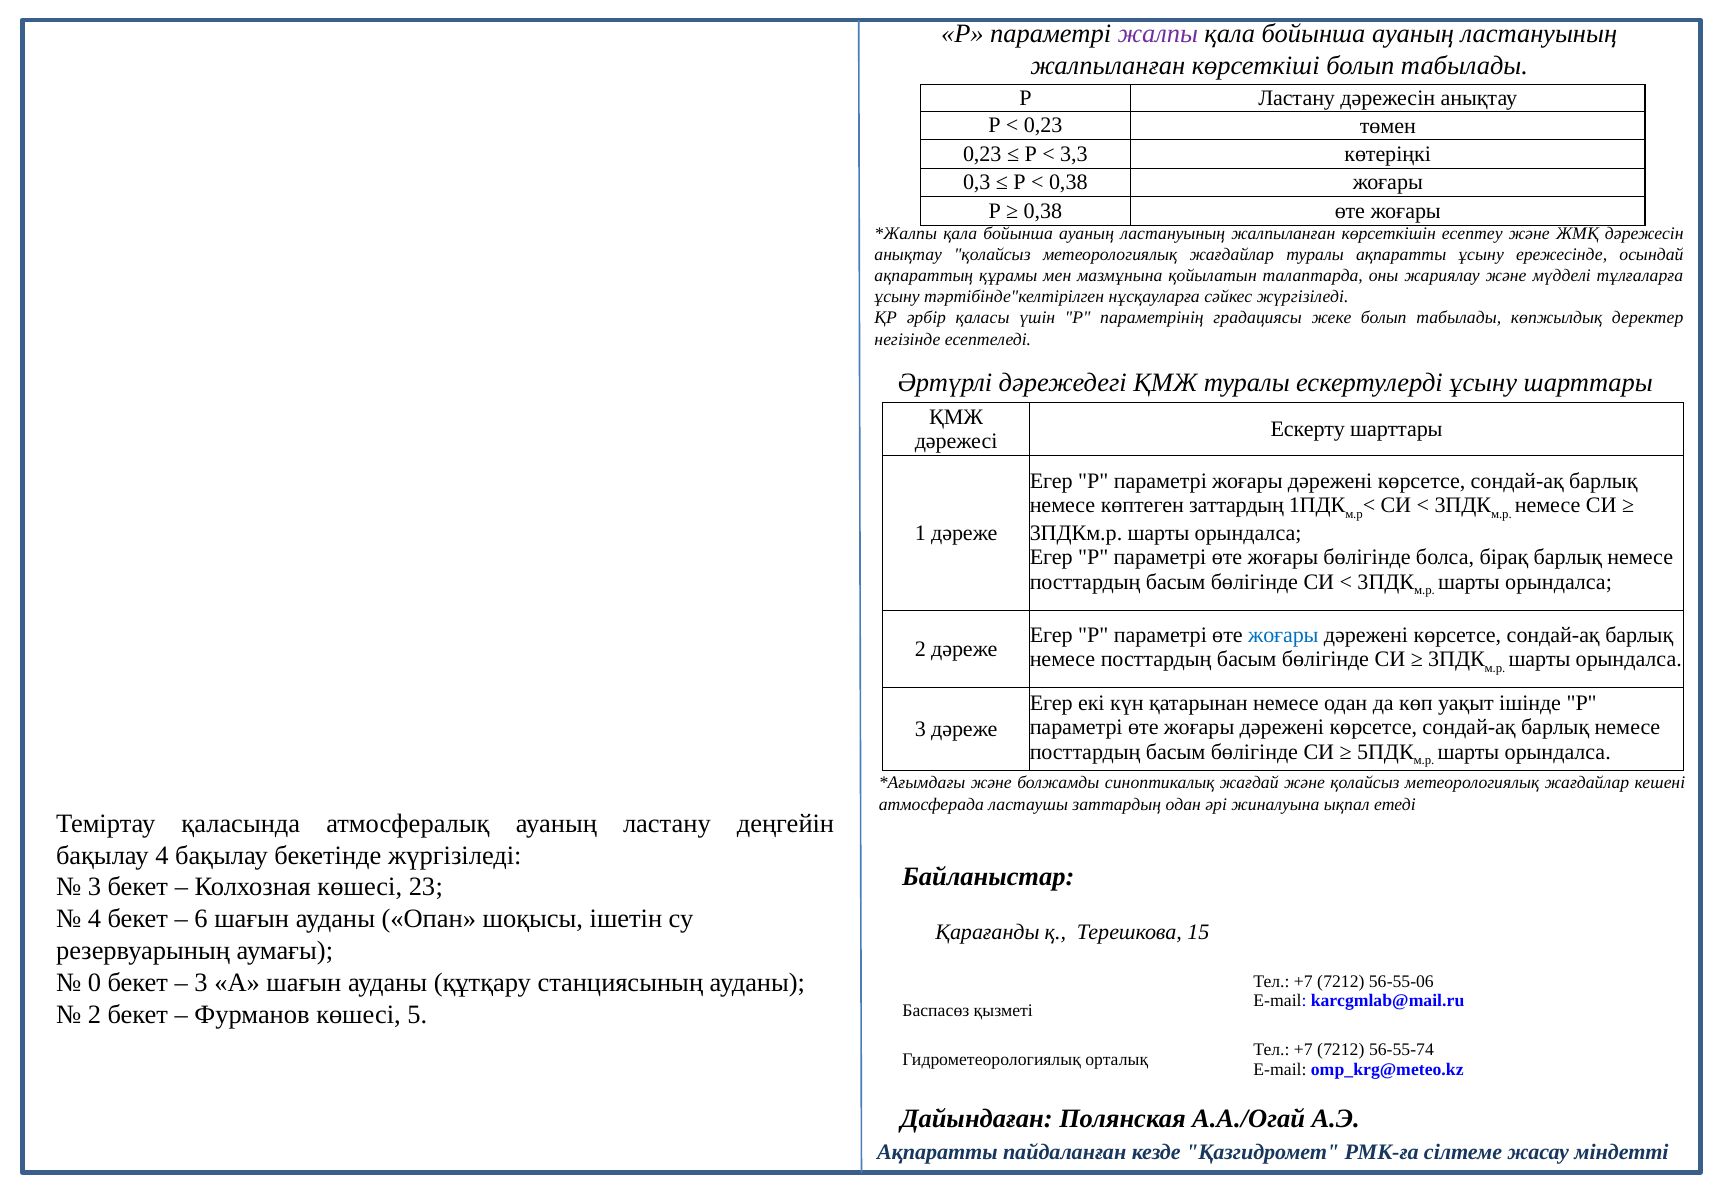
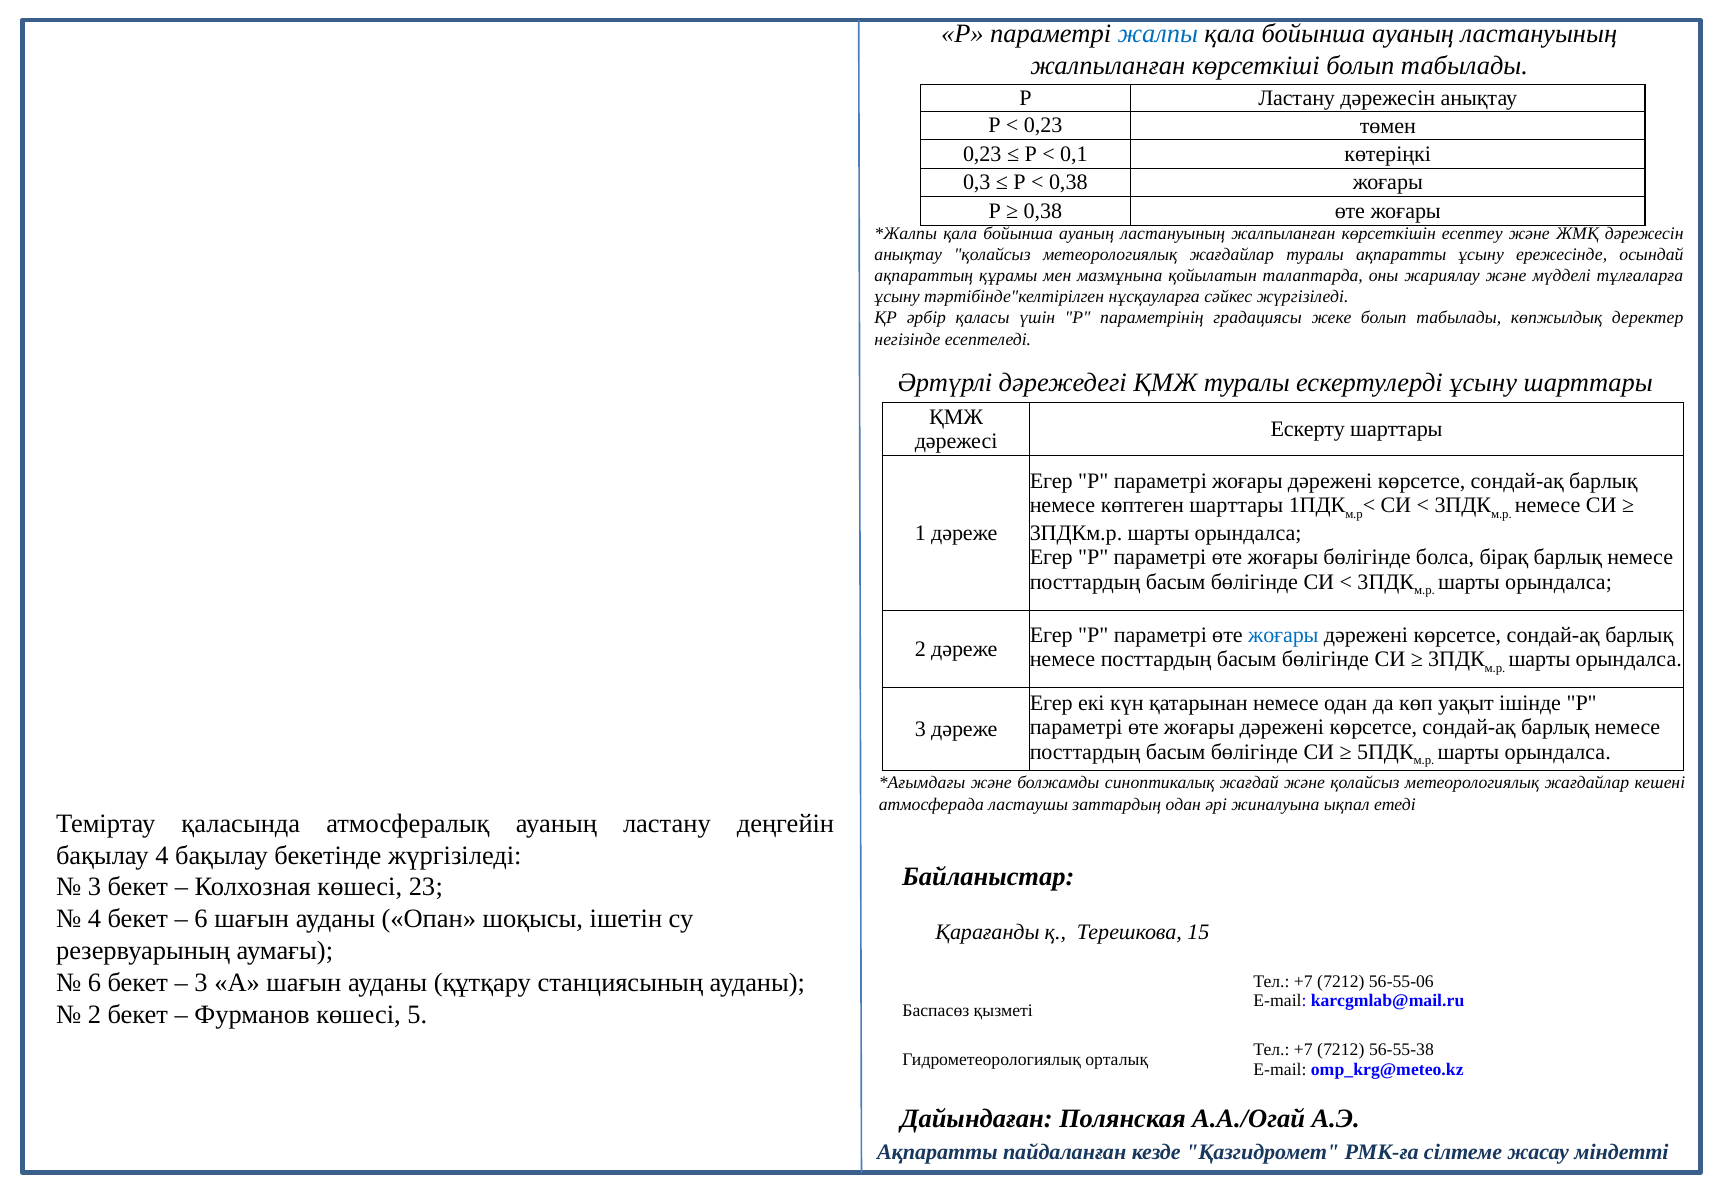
жалпы colour: purple -> blue
3,3: 3,3 -> 0,1
көптеген заттардың: заттардың -> шарттары
0 at (94, 982): 0 -> 6
56-55-74: 56-55-74 -> 56-55-38
